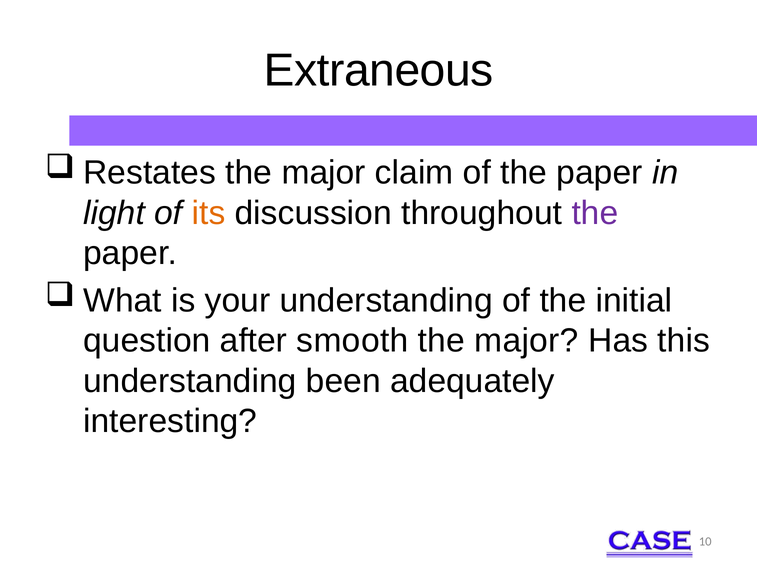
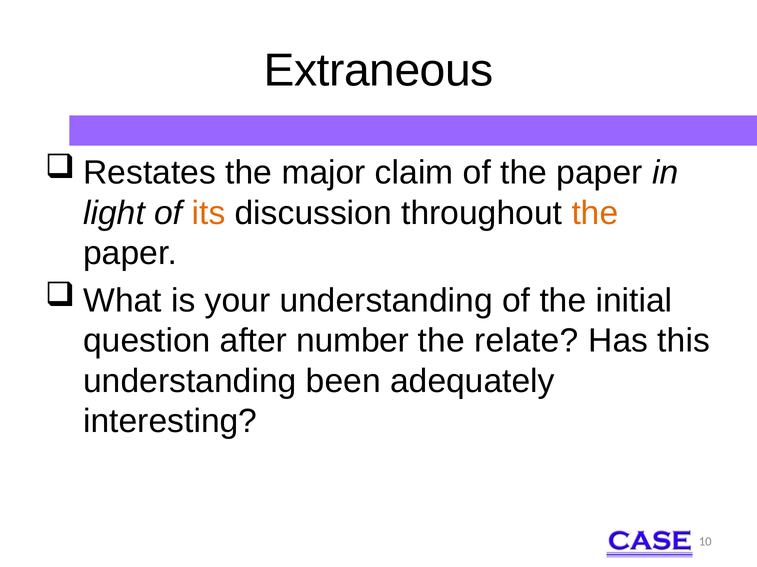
the at (595, 213) colour: purple -> orange
smooth: smooth -> number
major at (526, 341): major -> relate
